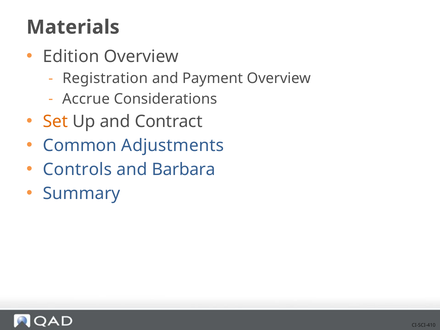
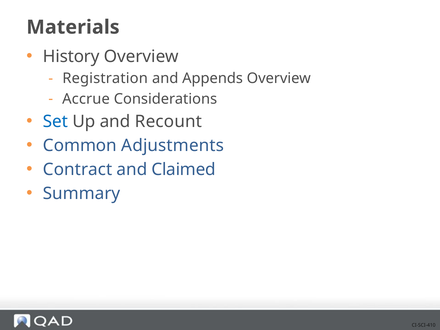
Edition: Edition -> History
Payment: Payment -> Appends
Set colour: orange -> blue
Contract: Contract -> Recount
Controls: Controls -> Contract
Barbara: Barbara -> Claimed
